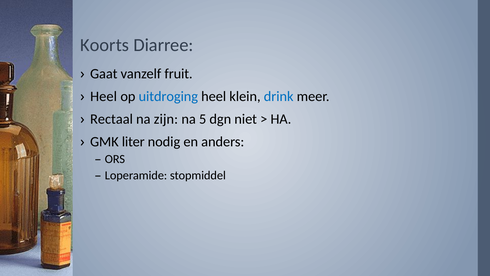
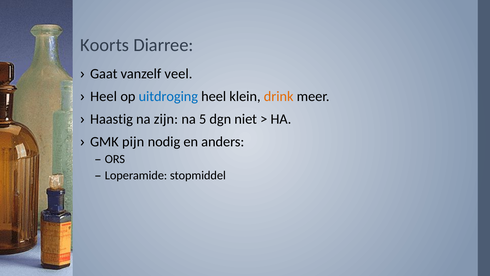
fruit: fruit -> veel
drink colour: blue -> orange
Rectaal: Rectaal -> Haastig
liter: liter -> pijn
